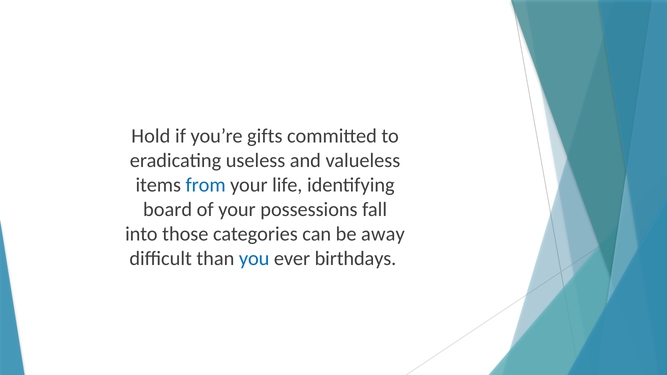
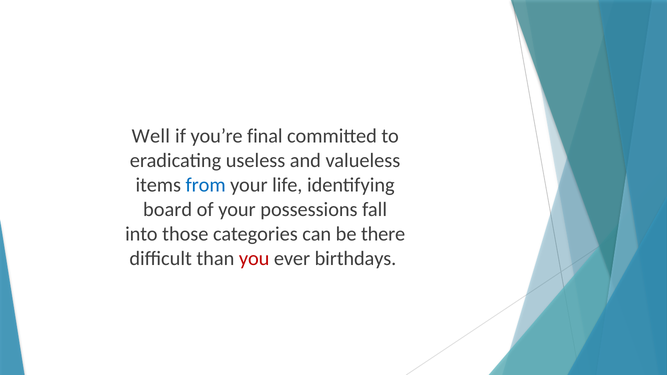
Hold: Hold -> Well
gifts: gifts -> final
away: away -> there
you colour: blue -> red
